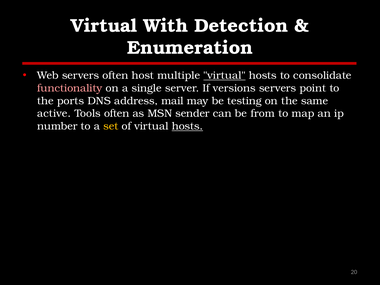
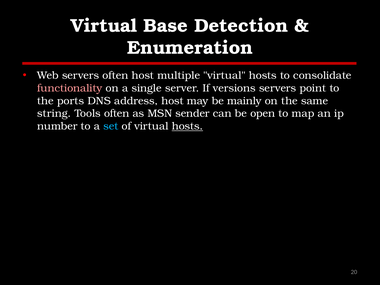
With: With -> Base
virtual at (224, 75) underline: present -> none
address mail: mail -> host
testing: testing -> mainly
active: active -> string
from: from -> open
set colour: yellow -> light blue
